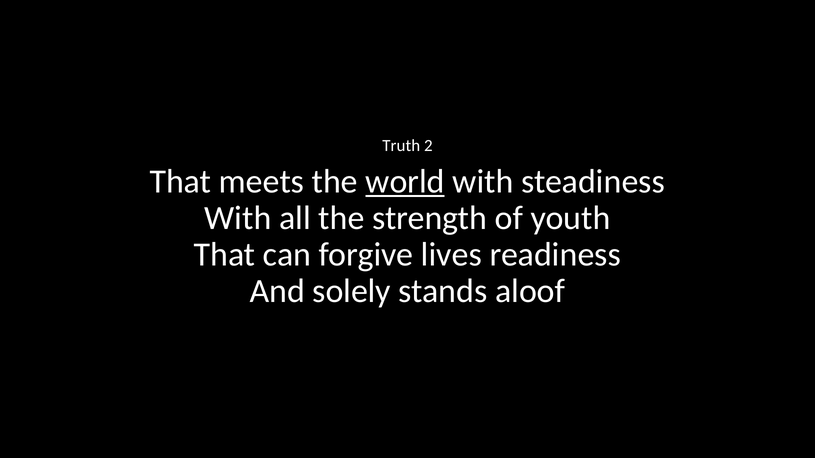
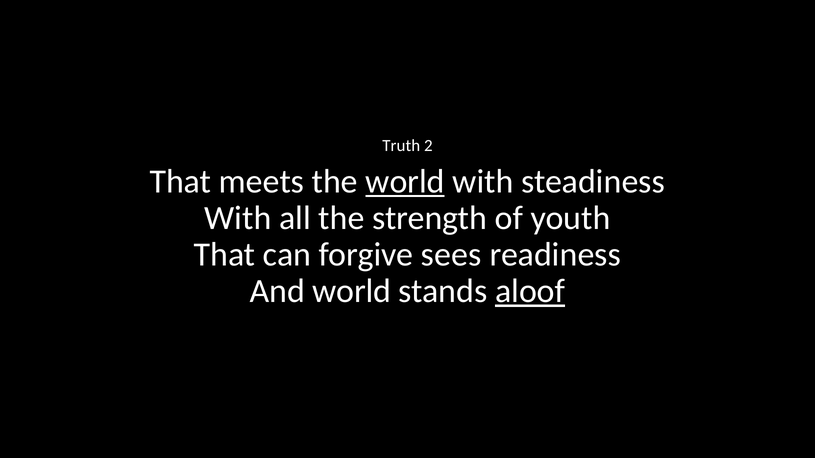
lives: lives -> sees
And solely: solely -> world
aloof underline: none -> present
